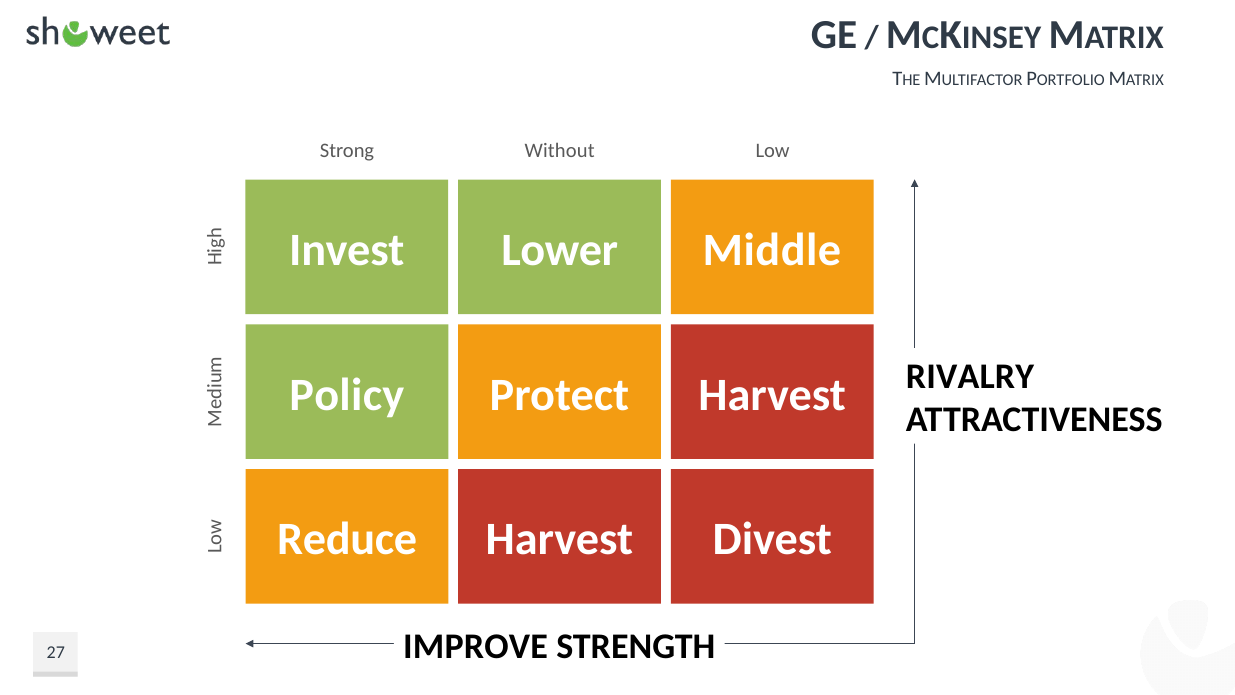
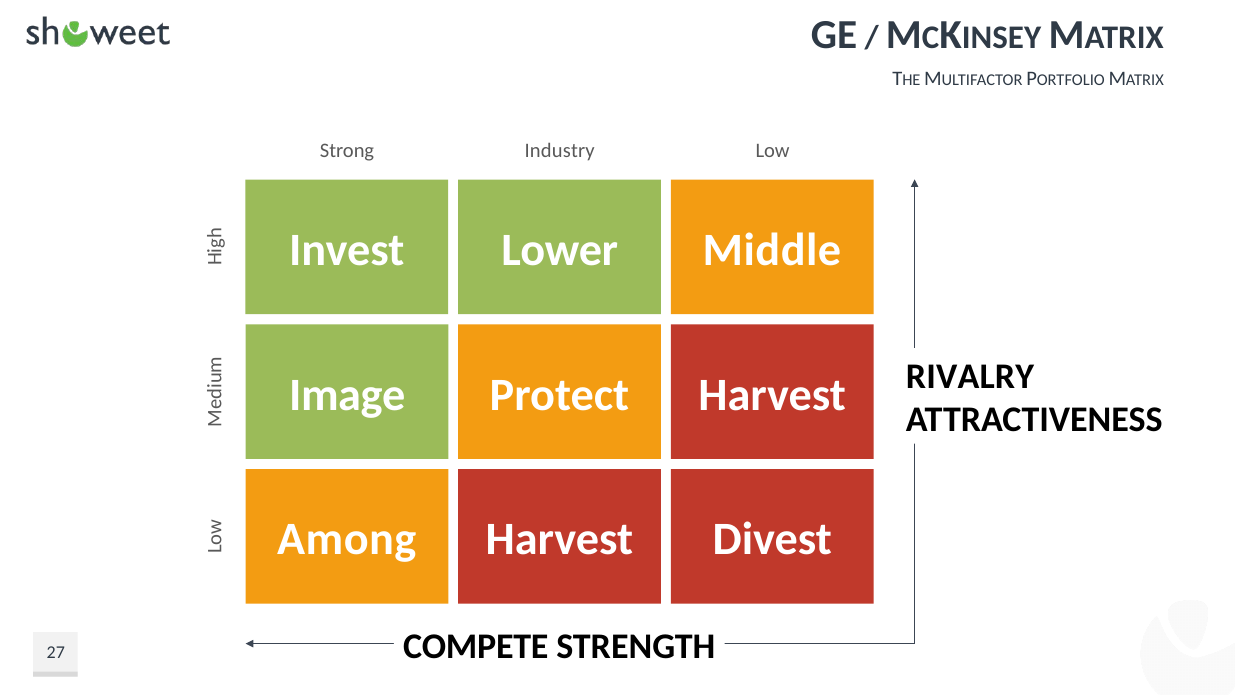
Without: Without -> Industry
Policy: Policy -> Image
Reduce: Reduce -> Among
IMPROVE: IMPROVE -> COMPETE
